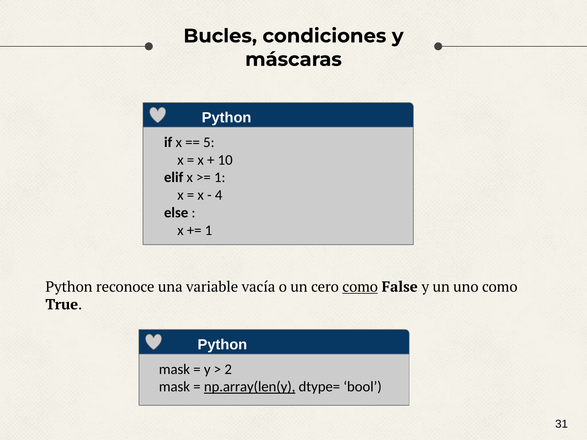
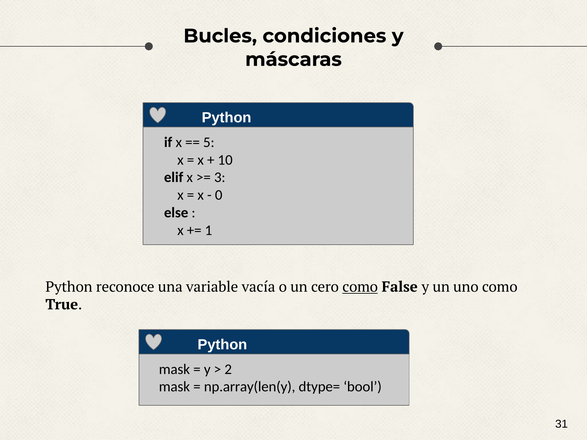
1 at (220, 178): 1 -> 3
4: 4 -> 0
np.array(len(y underline: present -> none
